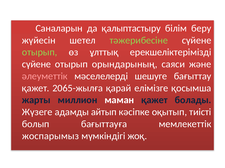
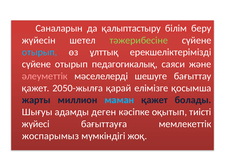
отырып at (40, 52) colour: light green -> light blue
орындарының: орындарының -> педагогикалық
2065-жылға: 2065-жылға -> 2050-жылға
маман colour: white -> light blue
Жүзеге: Жүзеге -> Шығуы
айтып: айтып -> деген
болып: болып -> жүйесі
